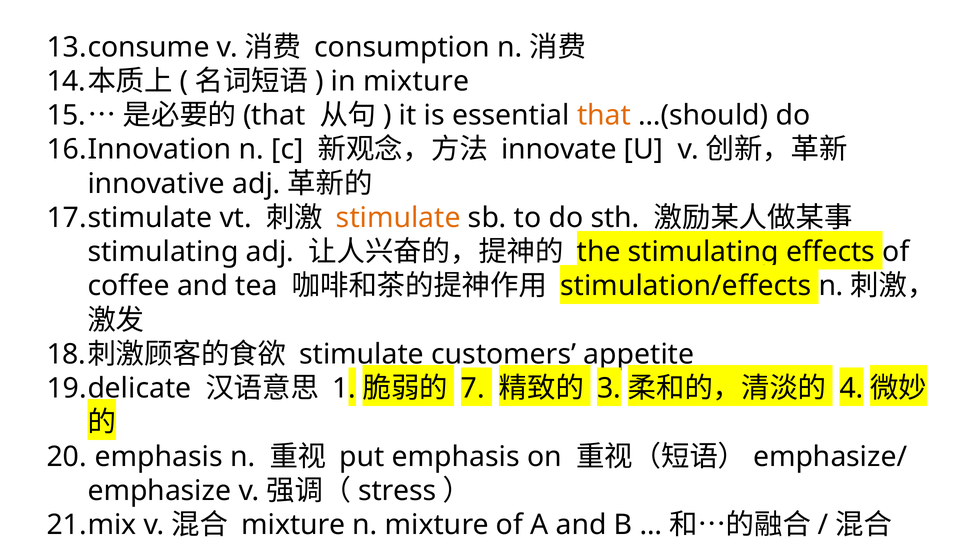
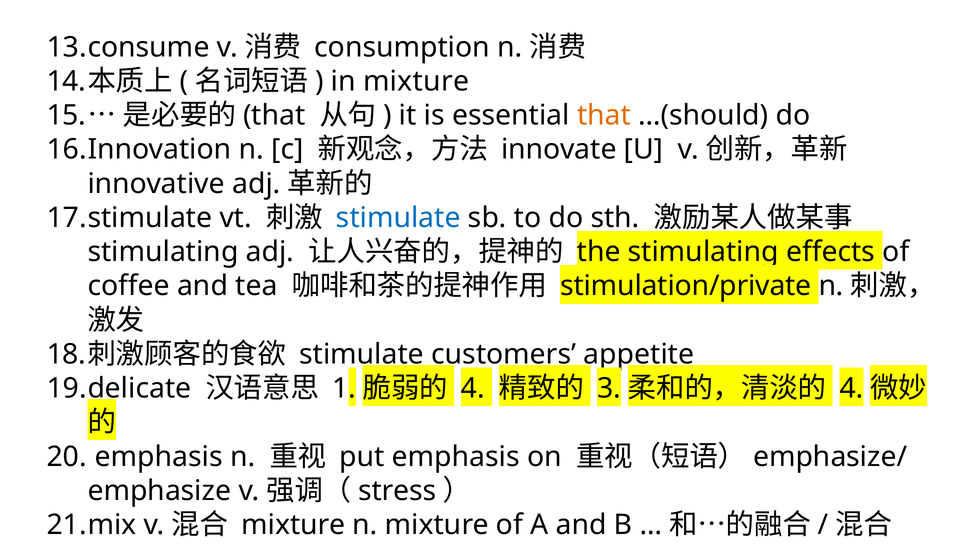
stimulate at (398, 218) colour: orange -> blue
stimulation/effects: stimulation/effects -> stimulation/private
7 at (473, 388): 7 -> 4
